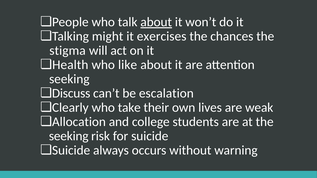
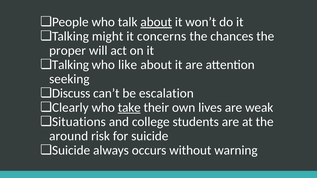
exercises: exercises -> concerns
stigma: stigma -> proper
Health at (70, 65): Health -> Talking
take underline: none -> present
Allocation: Allocation -> Situations
seeking at (69, 136): seeking -> around
